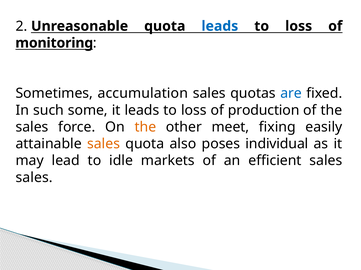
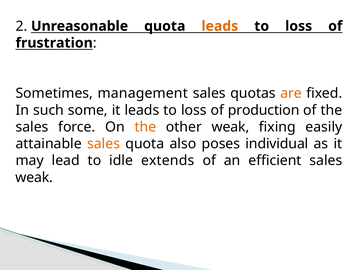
leads at (220, 26) colour: blue -> orange
monitoring: monitoring -> frustration
accumulation: accumulation -> management
are colour: blue -> orange
other meet: meet -> weak
markets: markets -> extends
sales at (34, 178): sales -> weak
